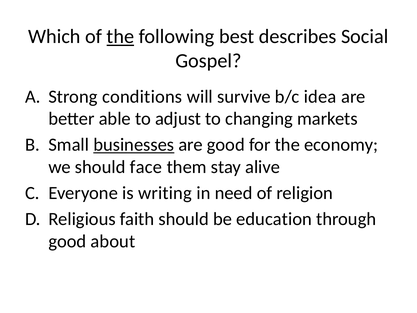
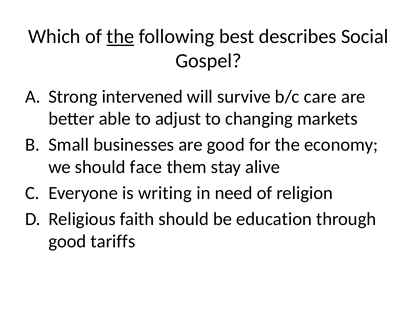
conditions: conditions -> intervened
idea: idea -> care
businesses underline: present -> none
about: about -> tariffs
